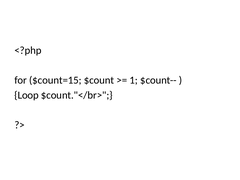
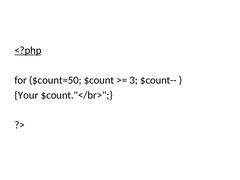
<?php underline: none -> present
$count=15: $count=15 -> $count=50
1: 1 -> 3
Loop: Loop -> Your
